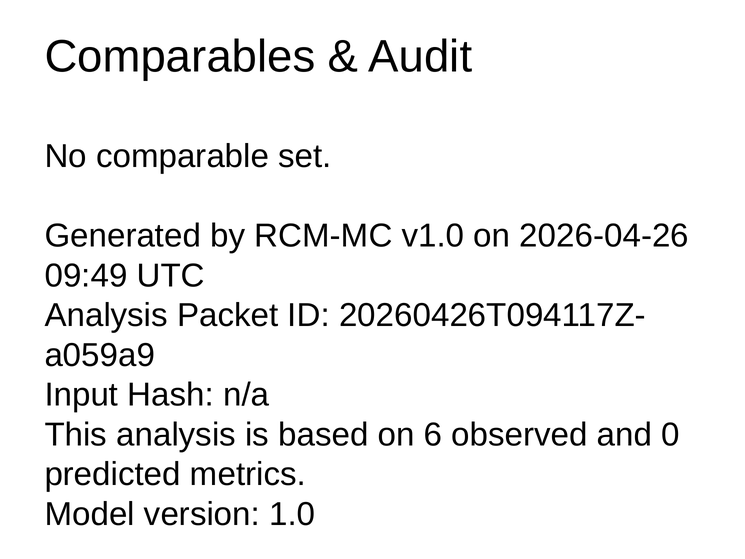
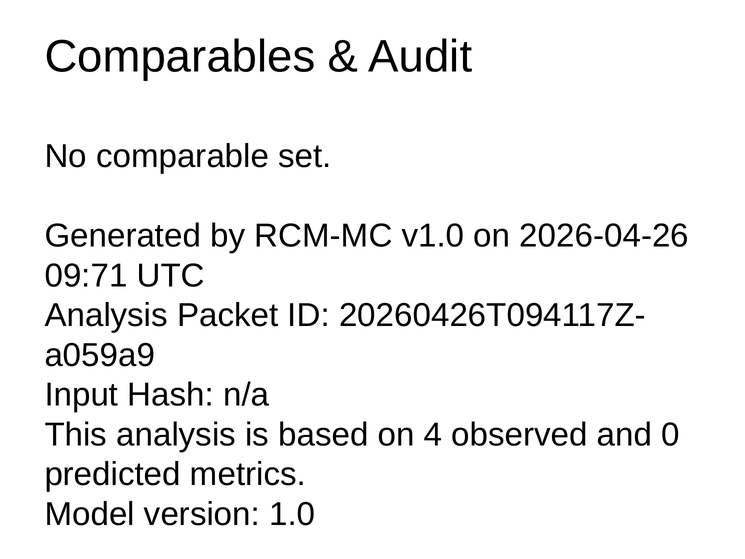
09:49: 09:49 -> 09:71
6: 6 -> 4
